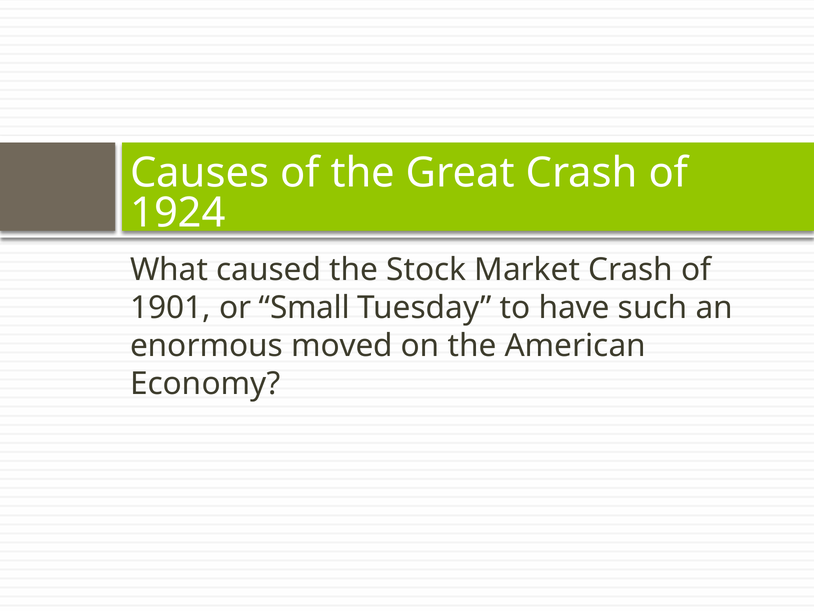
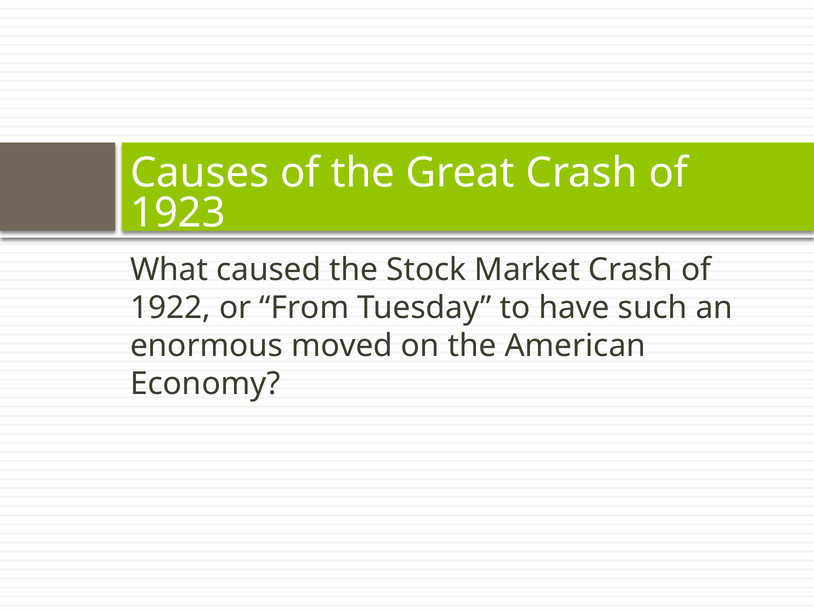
1924: 1924 -> 1923
1901: 1901 -> 1922
Small: Small -> From
